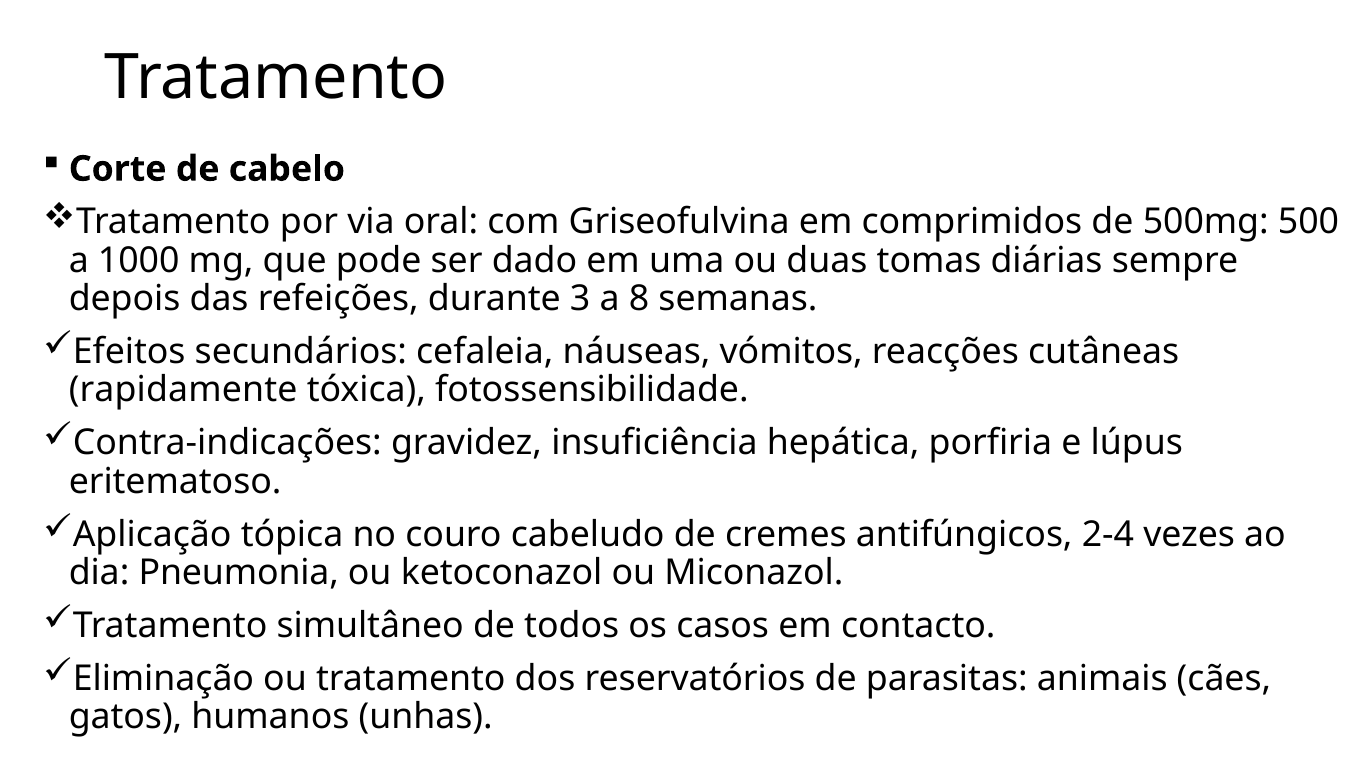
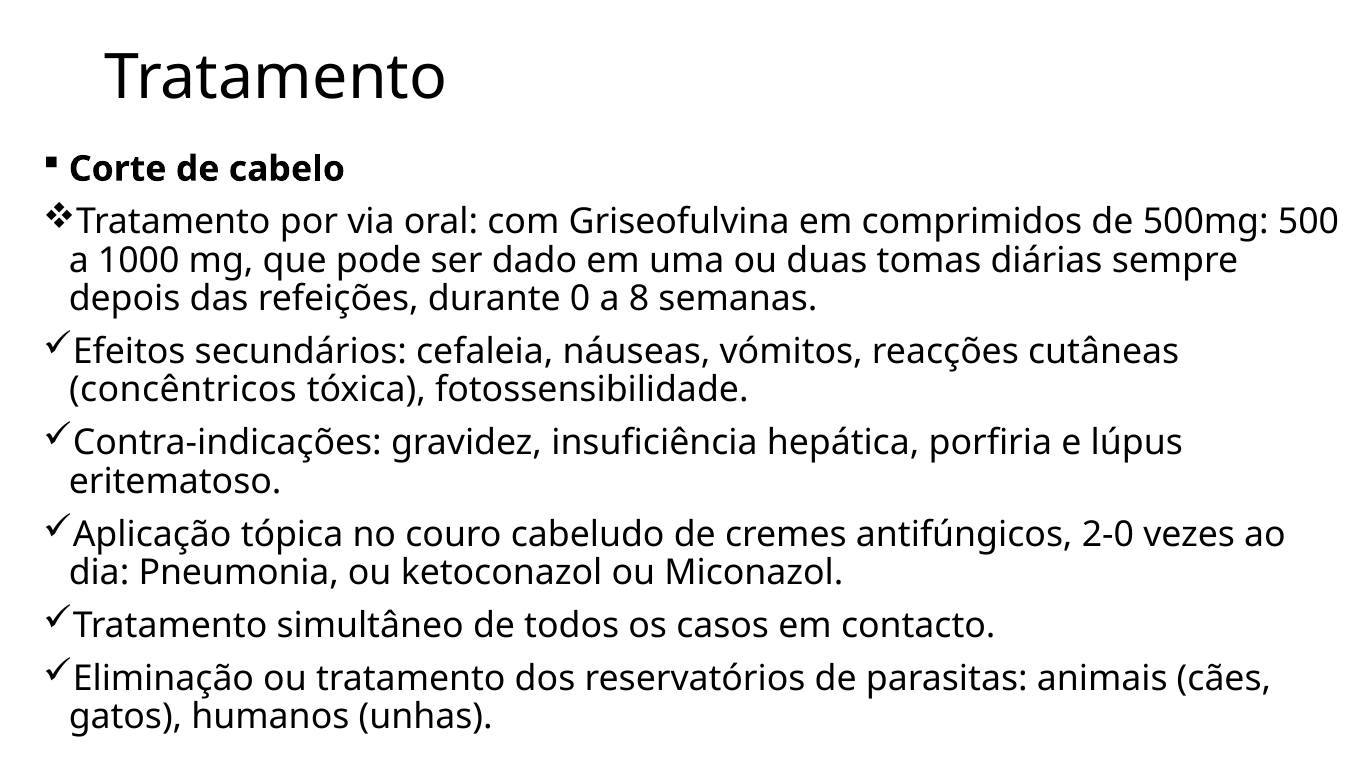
3: 3 -> 0
rapidamente: rapidamente -> concêntricos
2-4: 2-4 -> 2-0
